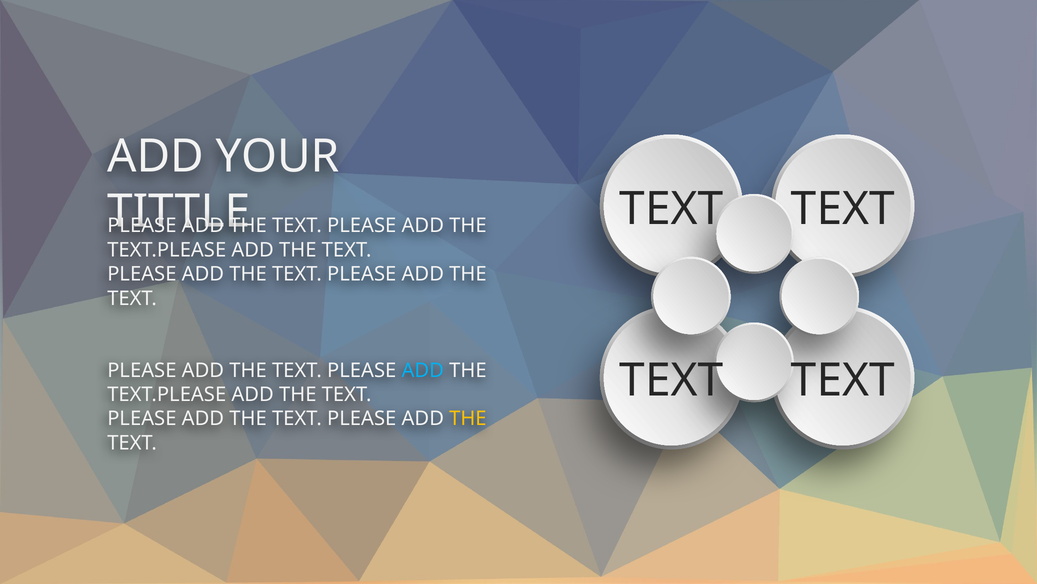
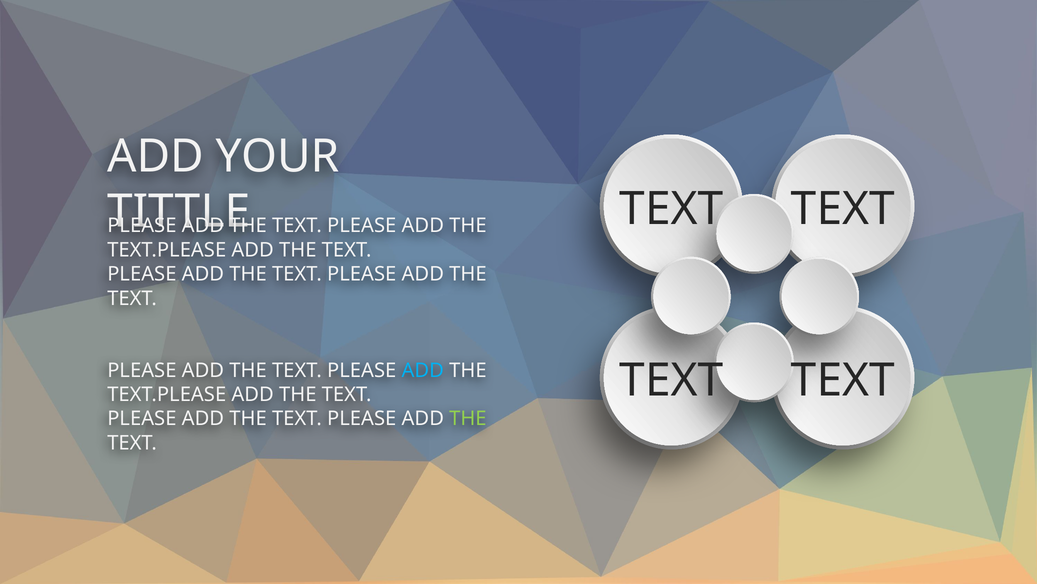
THE at (468, 418) colour: yellow -> light green
